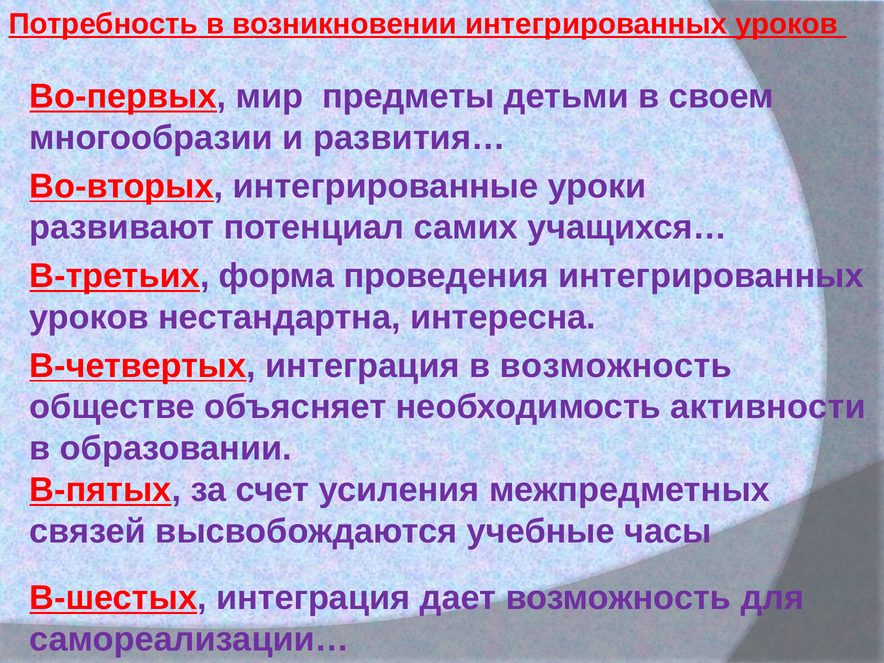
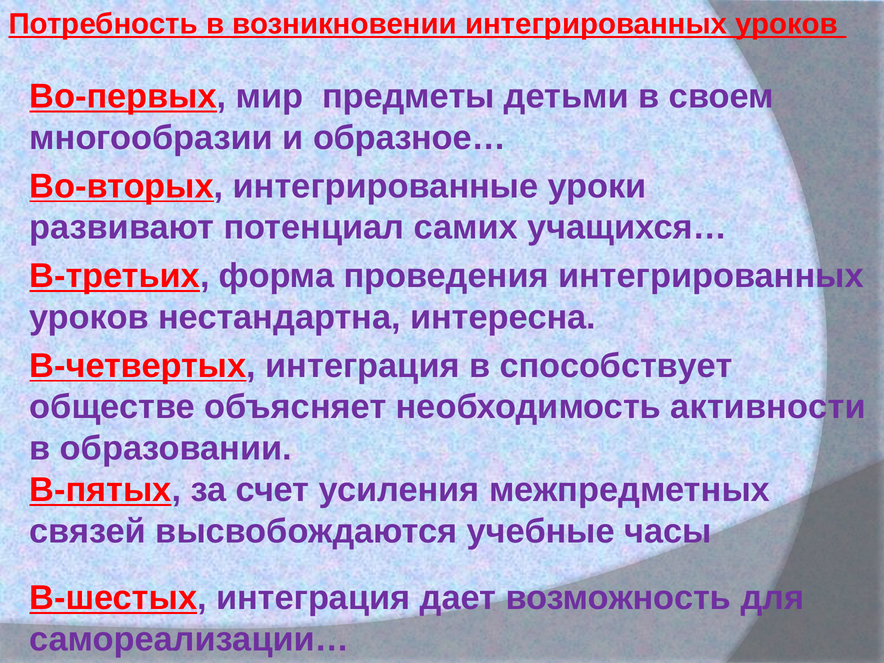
развития…: развития… -> образное…
в возможность: возможность -> способствует
